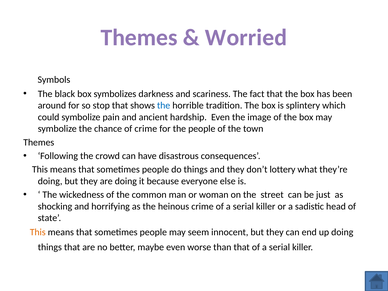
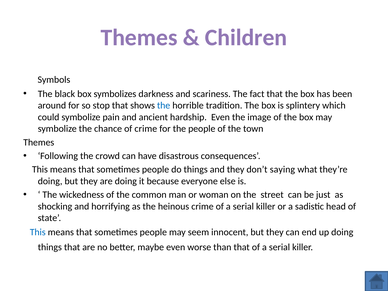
Worried: Worried -> Children
lottery: lottery -> saying
This at (38, 232) colour: orange -> blue
